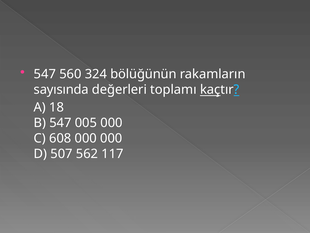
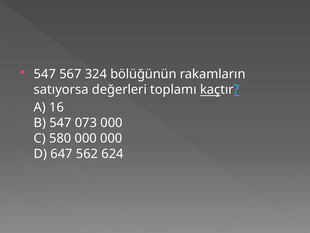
560: 560 -> 567
sayısında: sayısında -> satıyorsa
18: 18 -> 16
005: 005 -> 073
608: 608 -> 580
507: 507 -> 647
117: 117 -> 624
